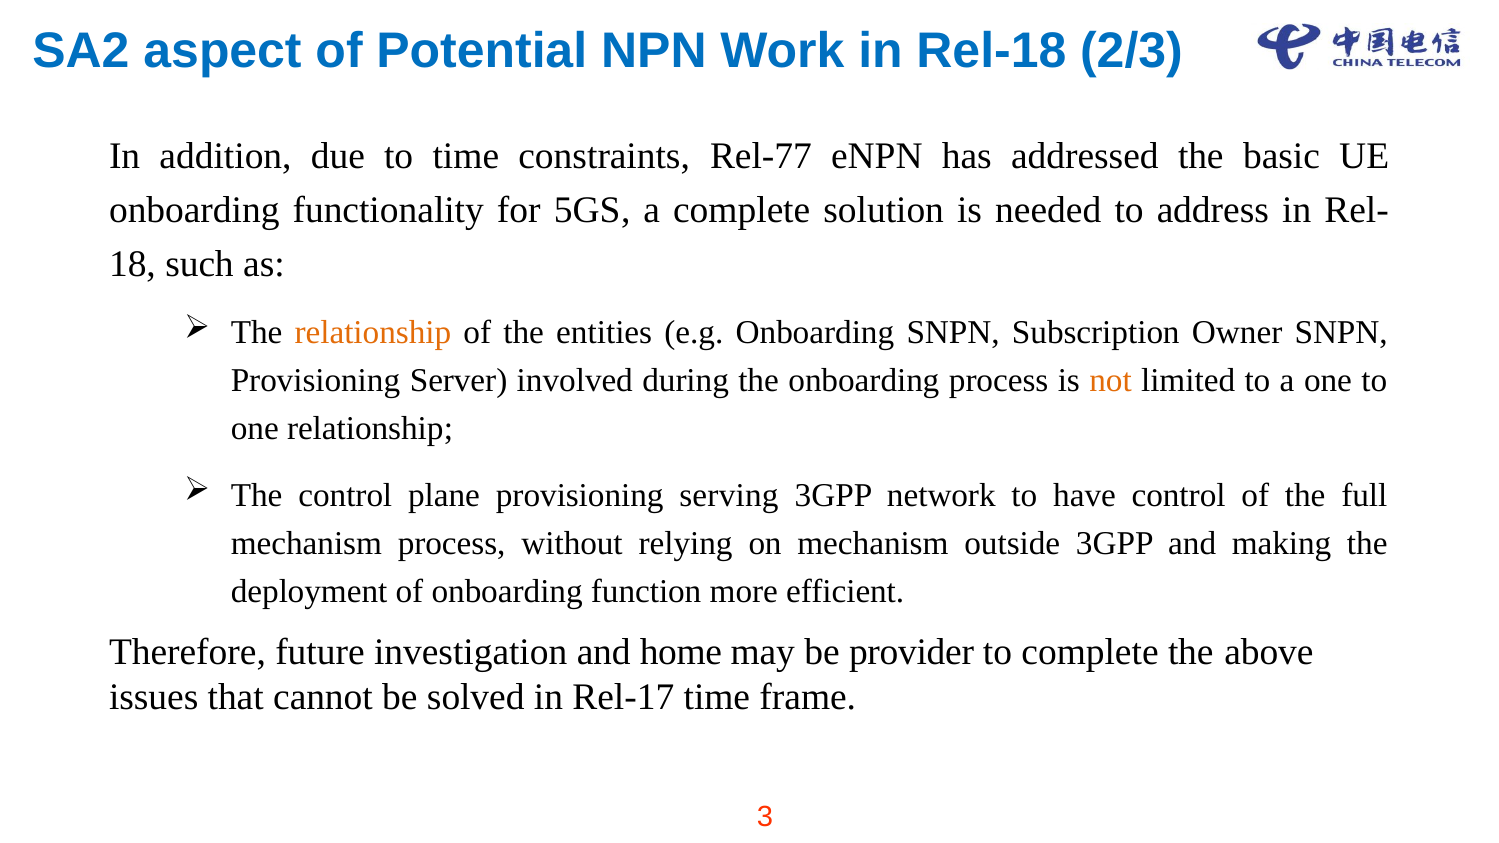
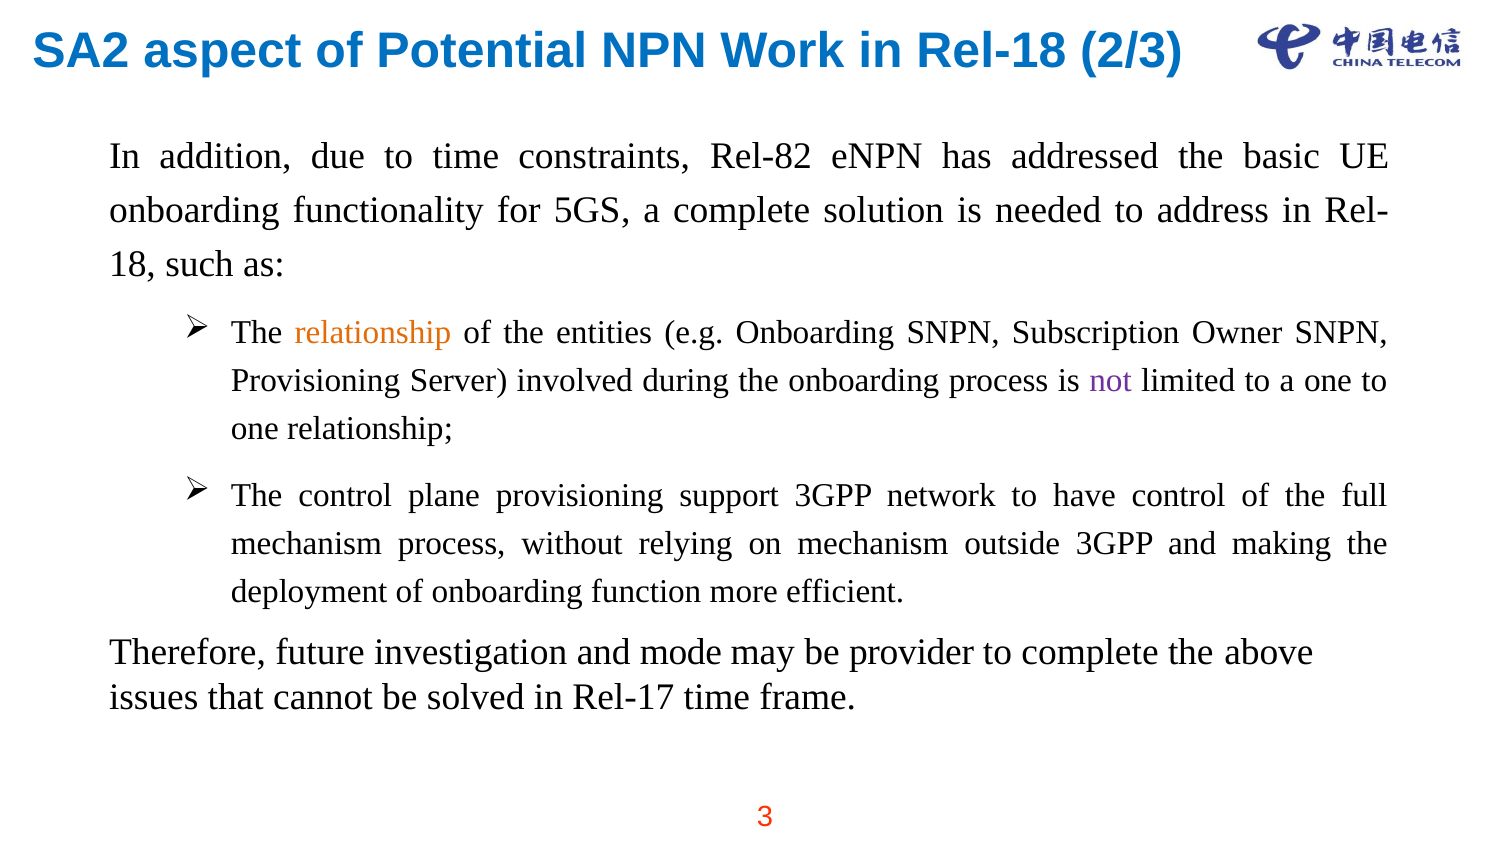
Rel-77: Rel-77 -> Rel-82
not colour: orange -> purple
serving: serving -> support
home: home -> mode
